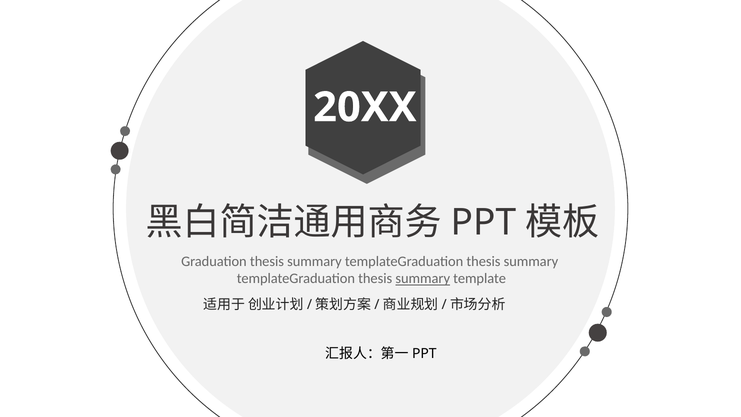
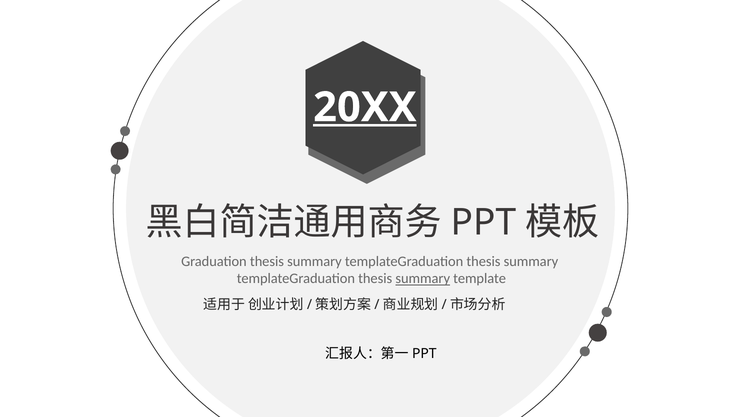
20XX underline: none -> present
